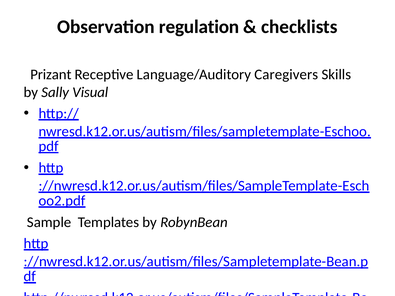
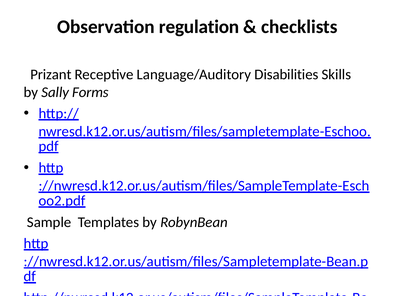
Caregivers: Caregivers -> Disabilities
Visual: Visual -> Forms
